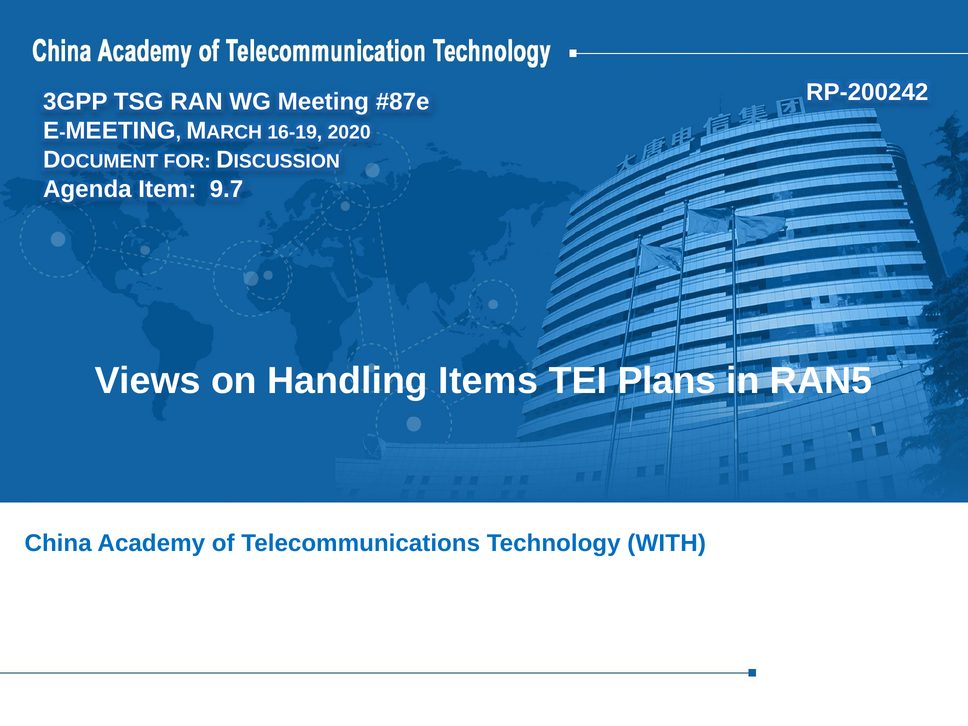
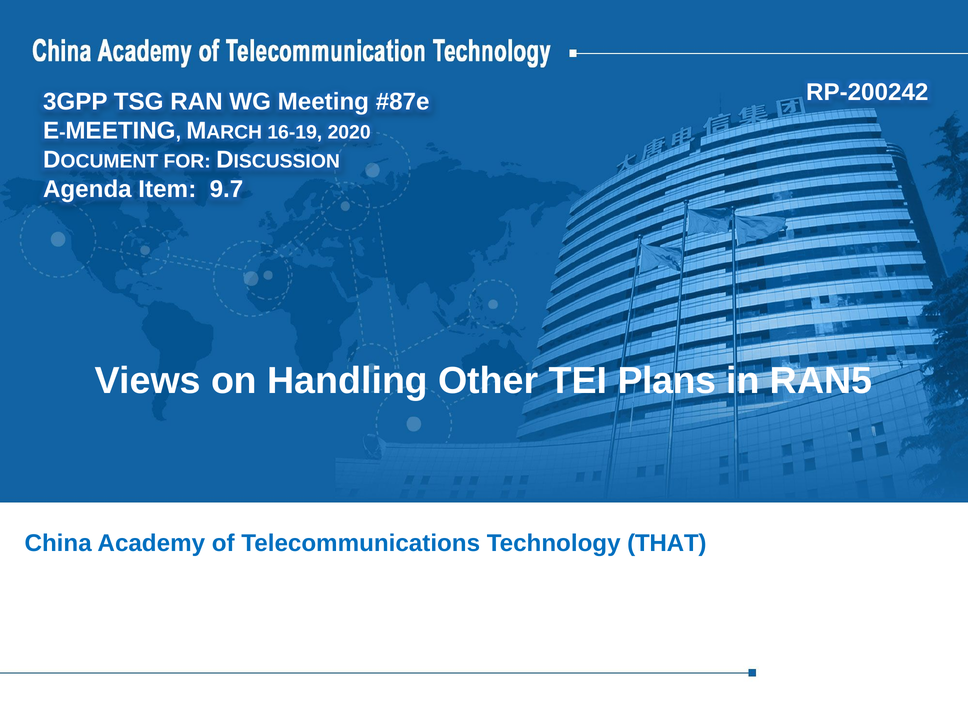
Items: Items -> Other
WITH: WITH -> THAT
